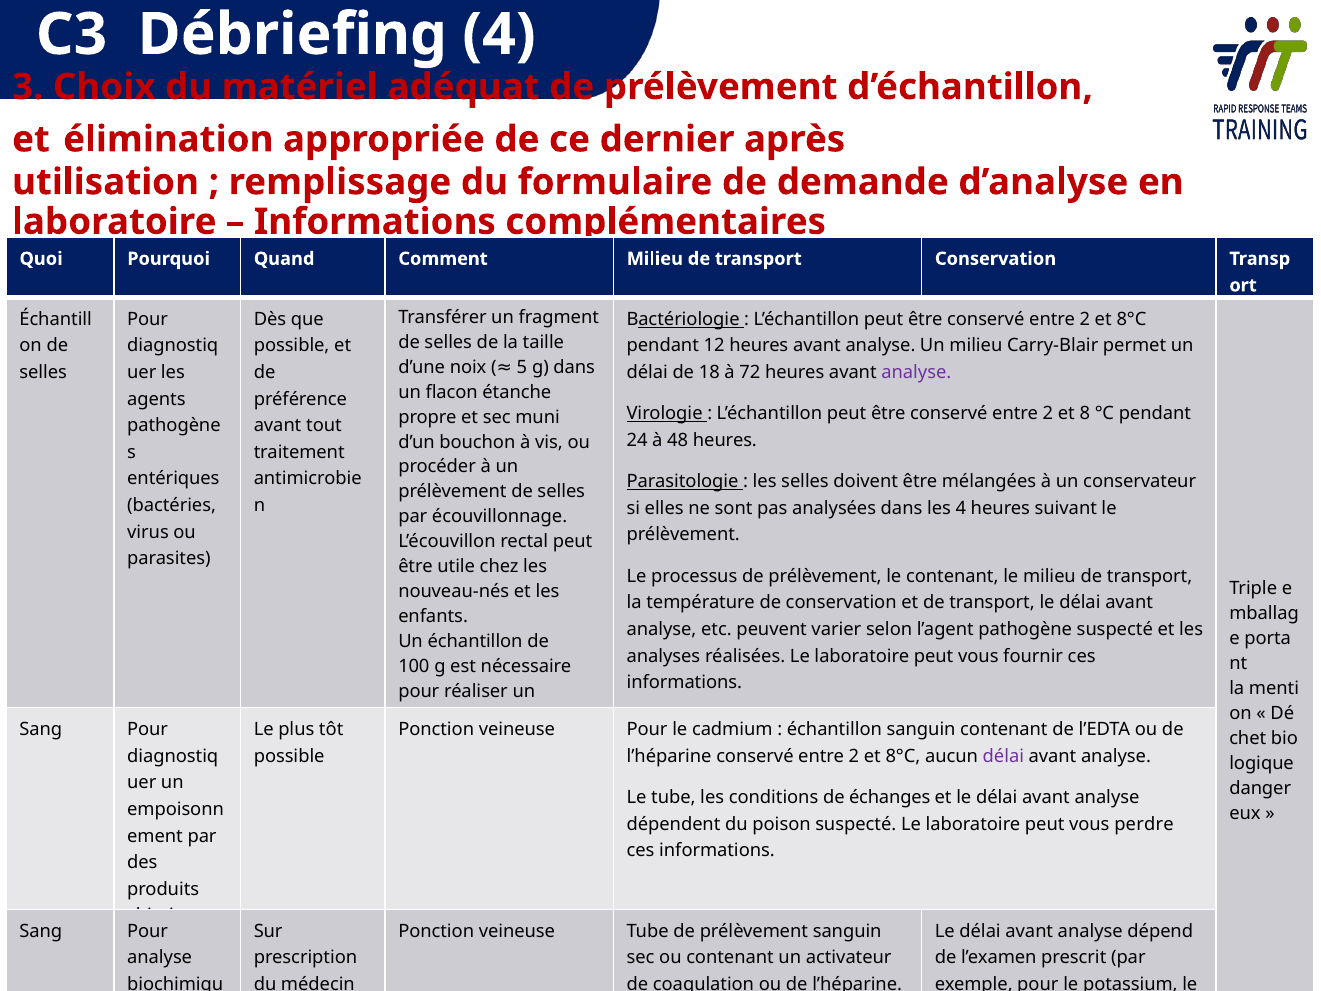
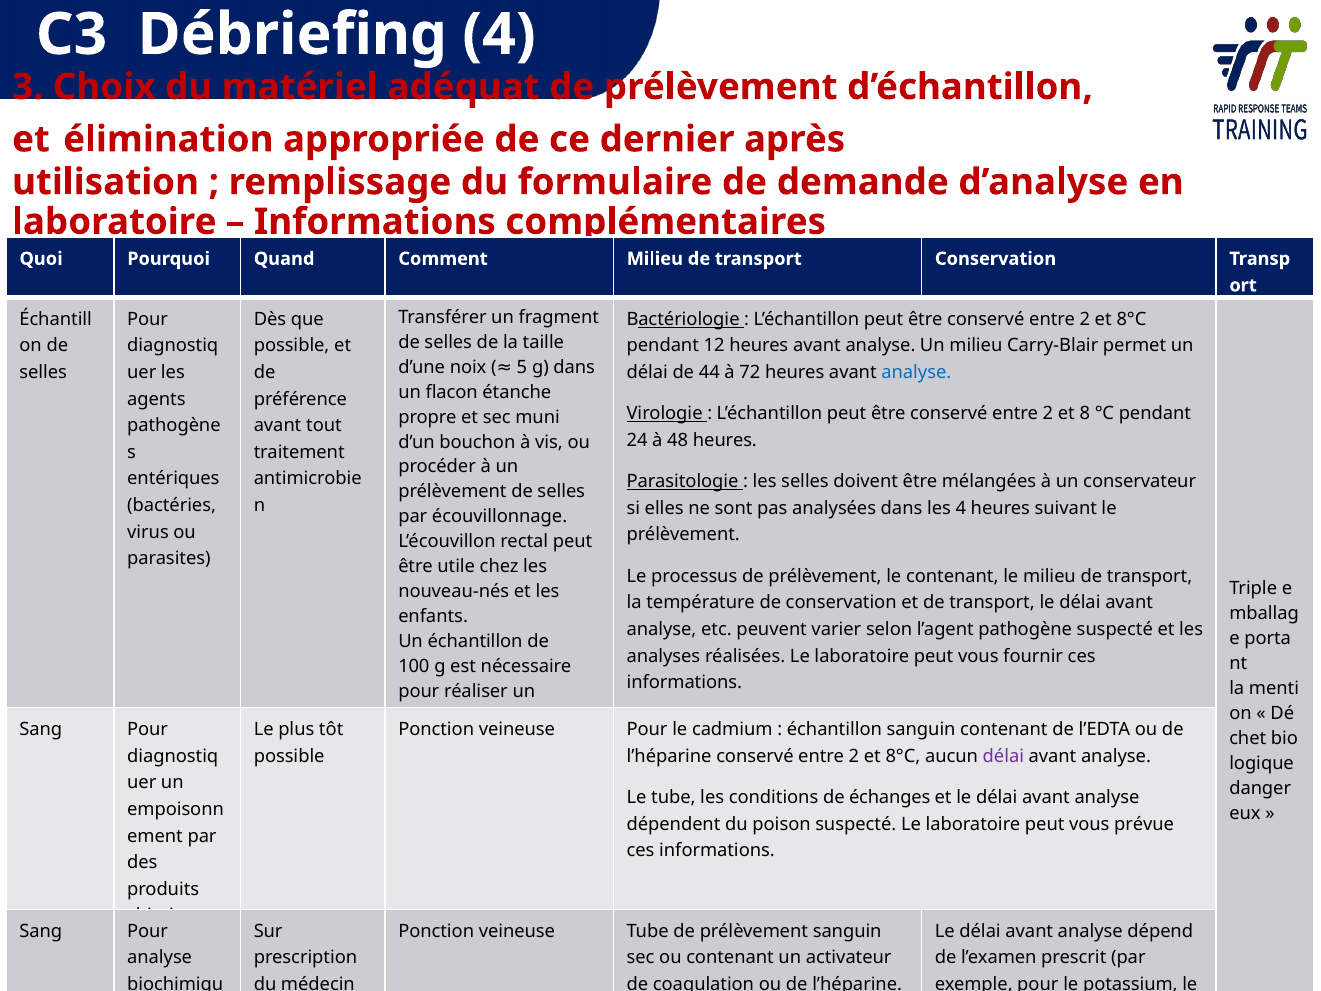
18: 18 -> 44
analyse at (916, 372) colour: purple -> blue
perdre: perdre -> prévue
